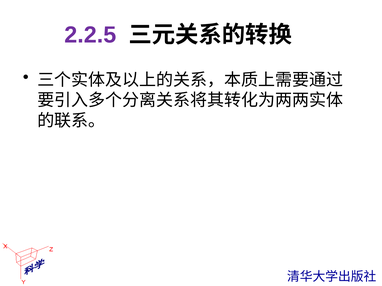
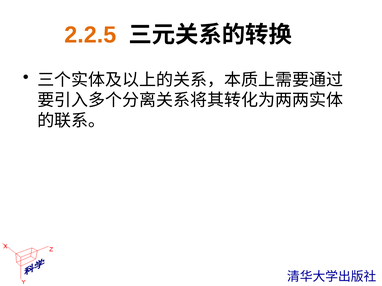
2.2.5 colour: purple -> orange
